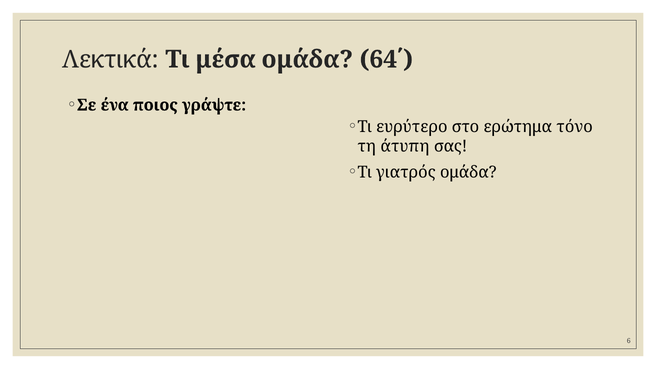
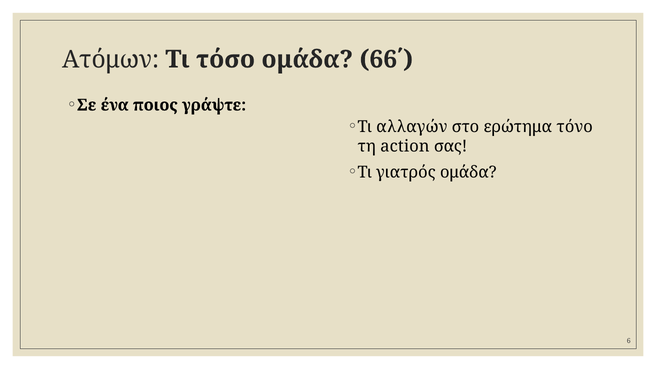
Λεκτικά: Λεκτικά -> Ατόμων
μέσα: μέσα -> τόσο
64΄: 64΄ -> 66΄
ευρύτερο: ευρύτερο -> αλλαγών
άτυπη: άτυπη -> action
